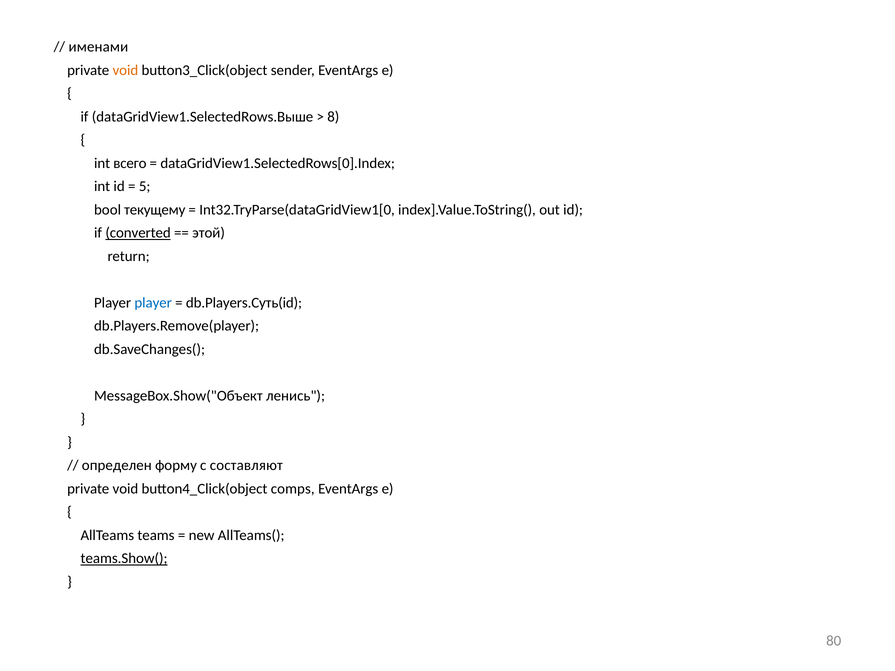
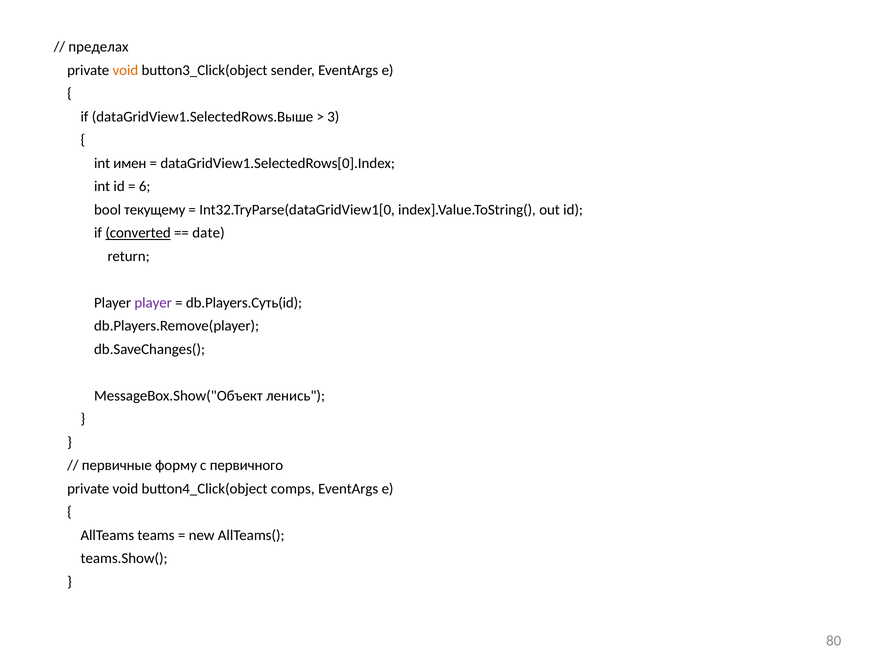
именами: именами -> пределах
8: 8 -> 3
всего: всего -> имен
5: 5 -> 6
этой: этой -> date
player at (153, 303) colour: blue -> purple
определен: определен -> первичные
составляют: составляют -> первичного
teams.Show( underline: present -> none
